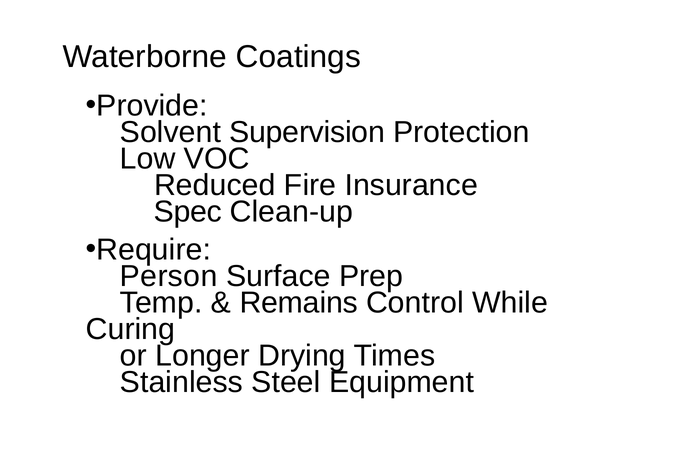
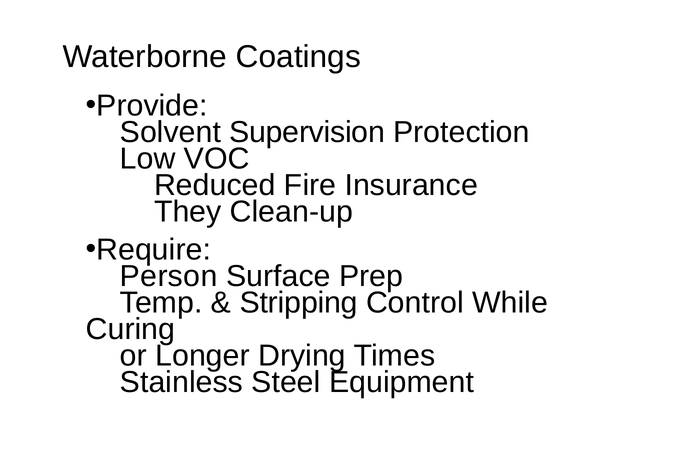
Spec: Spec -> They
Remains: Remains -> Stripping
